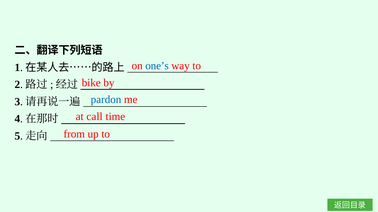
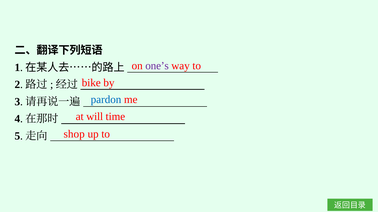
one’s colour: blue -> purple
call: call -> will
from: from -> shop
